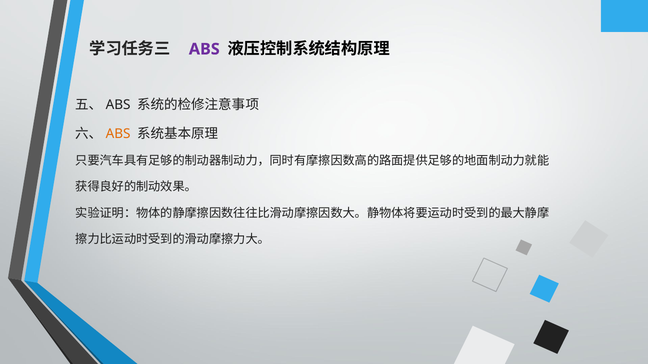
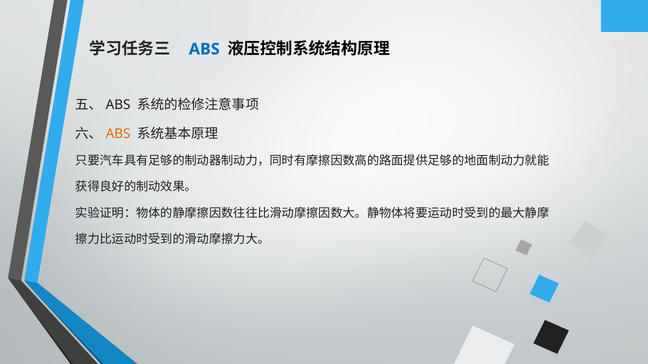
ABS at (204, 49) colour: purple -> blue
